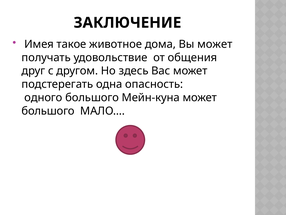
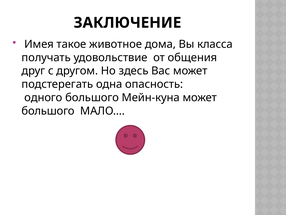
Вы может: может -> класса
